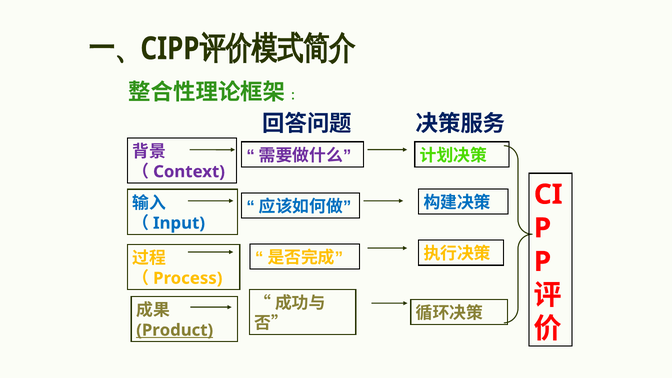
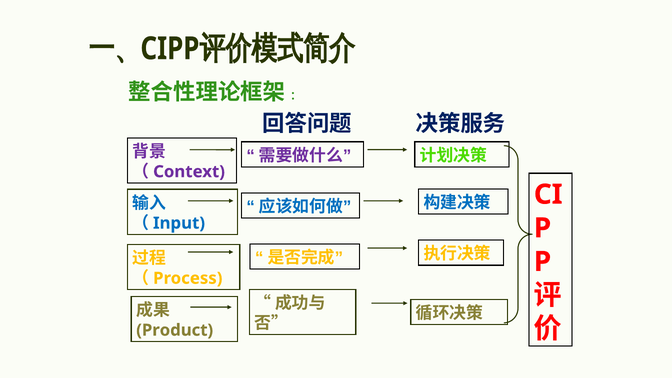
Product underline: present -> none
